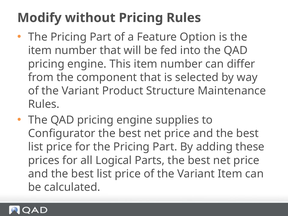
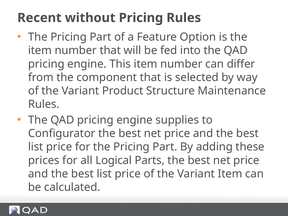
Modify: Modify -> Recent
